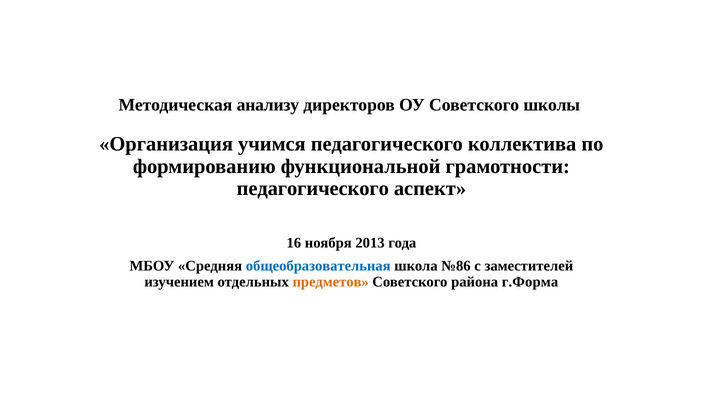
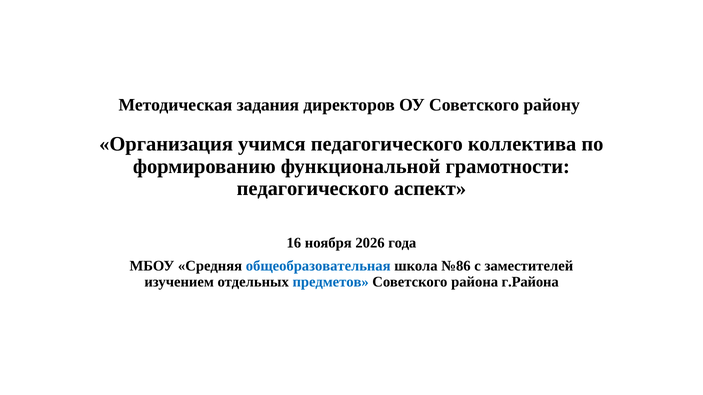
анализу: анализу -> задания
школы: школы -> району
2013: 2013 -> 2026
предметов colour: orange -> blue
г.Форма: г.Форма -> г.Района
